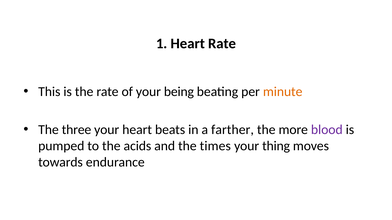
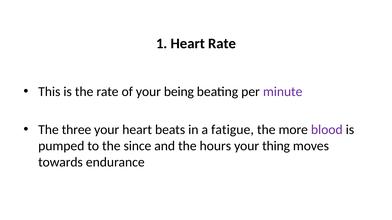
minute colour: orange -> purple
farther: farther -> fatigue
acids: acids -> since
times: times -> hours
